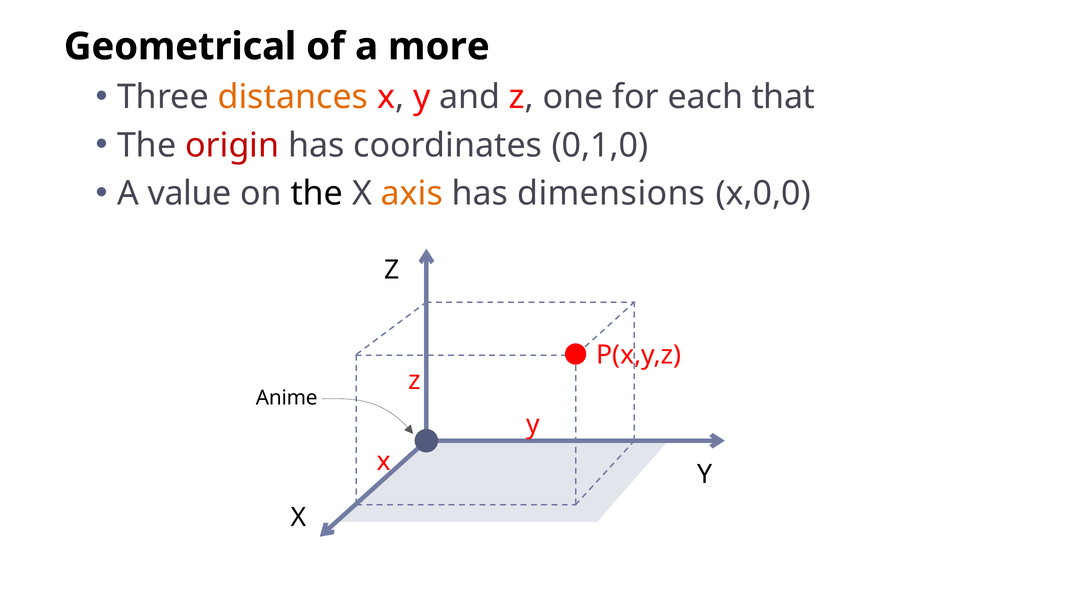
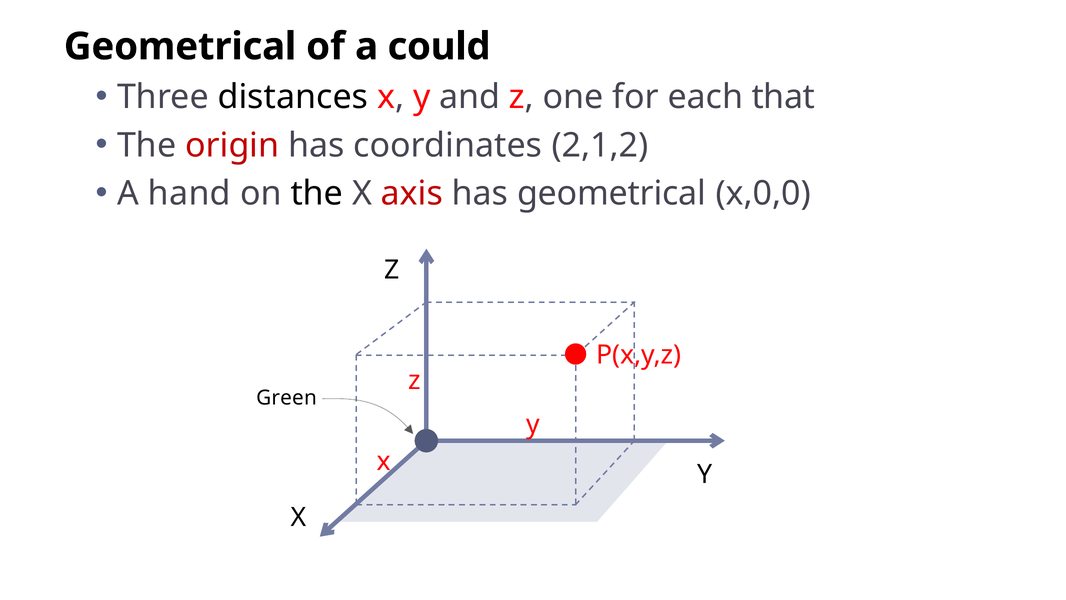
more: more -> could
distances colour: orange -> black
0,1,0: 0,1,0 -> 2,1,2
value: value -> hand
axis colour: orange -> red
has dimensions: dimensions -> geometrical
Anime: Anime -> Green
